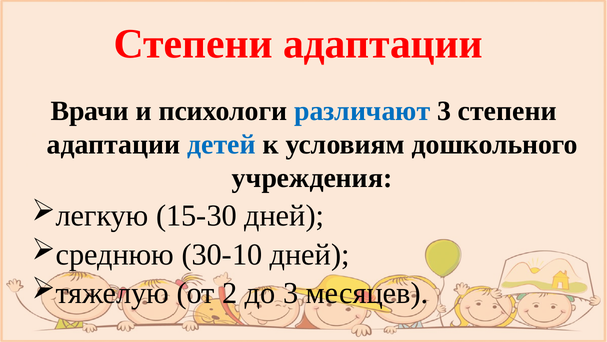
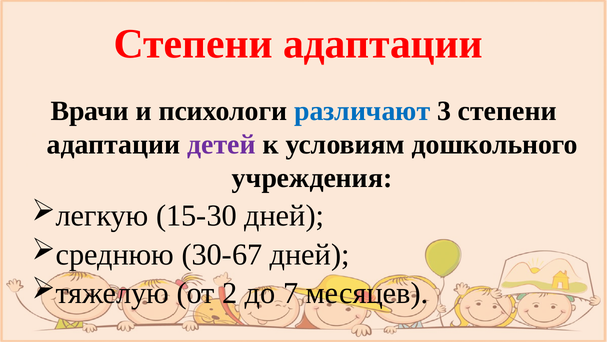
детей colour: blue -> purple
30-10: 30-10 -> 30-67
до 3: 3 -> 7
